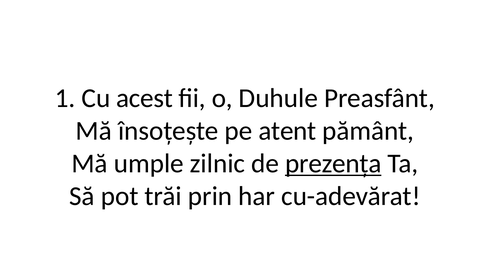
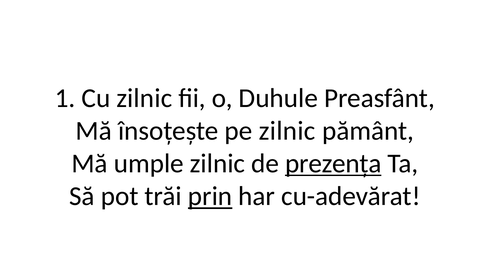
Cu acest: acest -> zilnic
pe atent: atent -> zilnic
prin underline: none -> present
